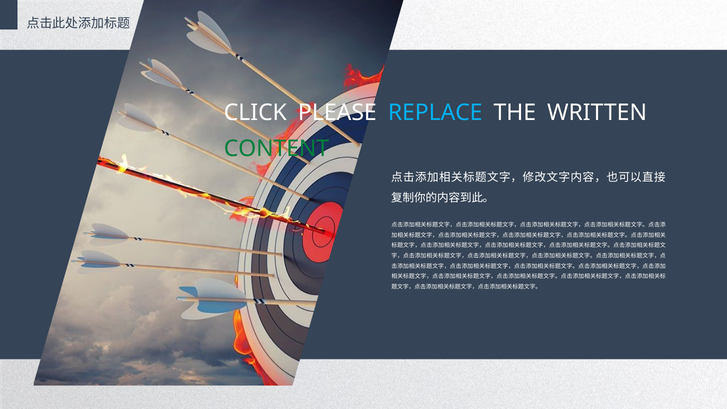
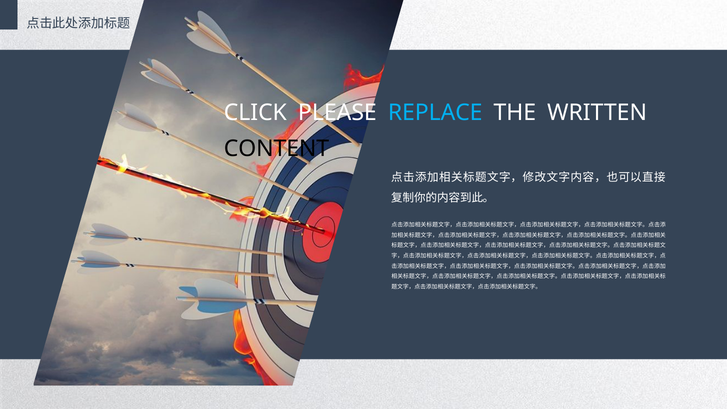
CONTENT colour: green -> black
